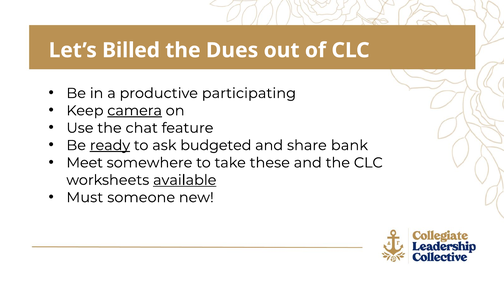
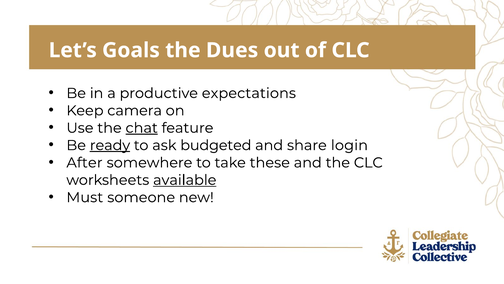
Billed: Billed -> Goals
participating: participating -> expectations
camera underline: present -> none
chat underline: none -> present
bank: bank -> login
Meet: Meet -> After
